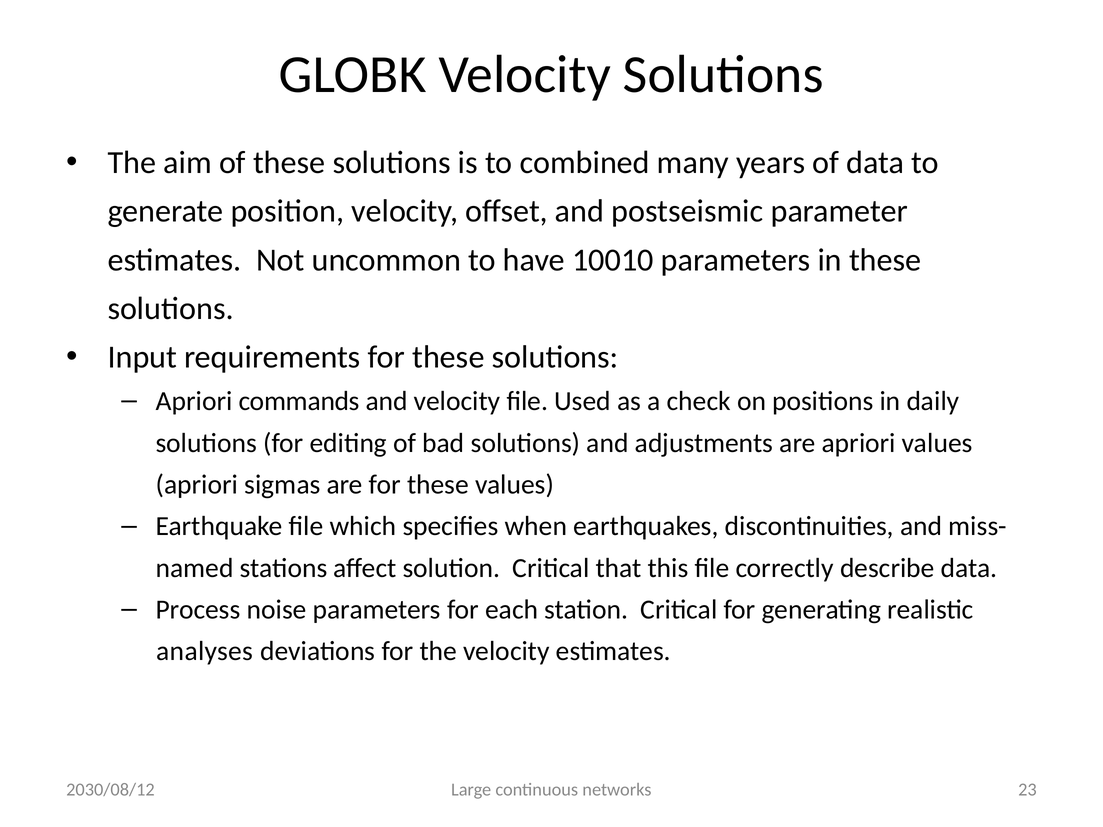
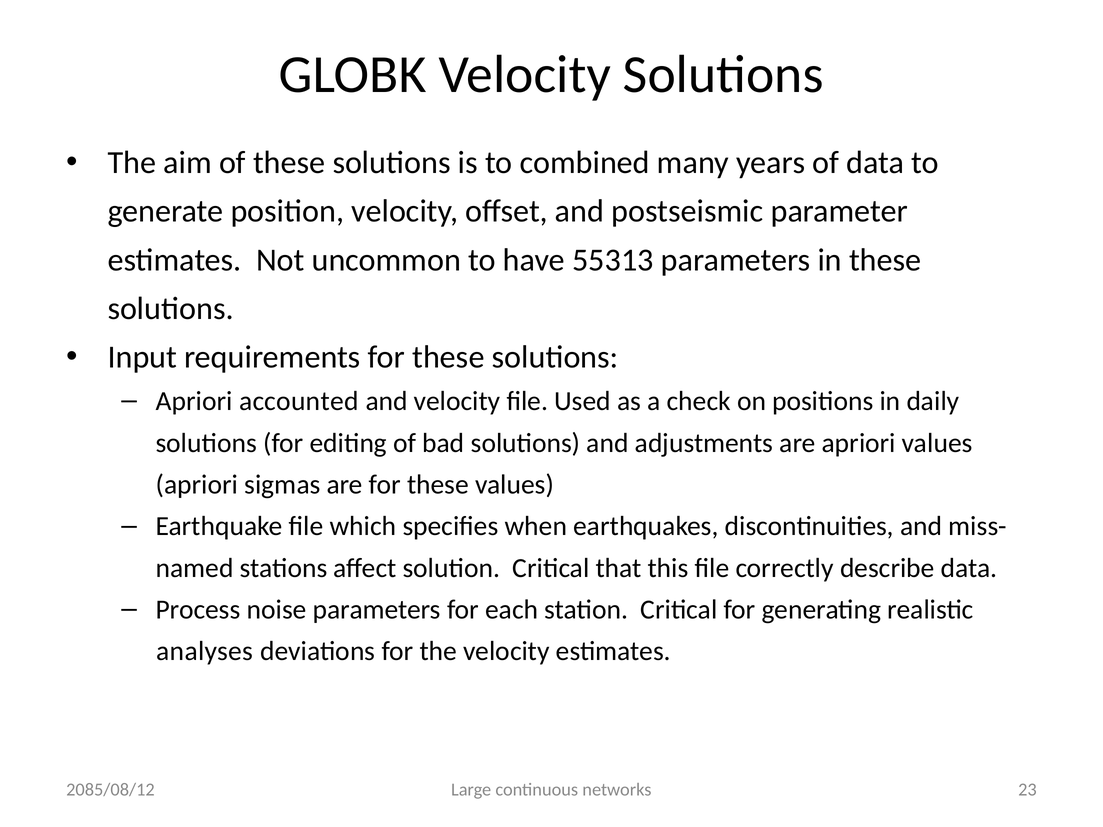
10010: 10010 -> 55313
commands: commands -> accounted
2030/08/12: 2030/08/12 -> 2085/08/12
